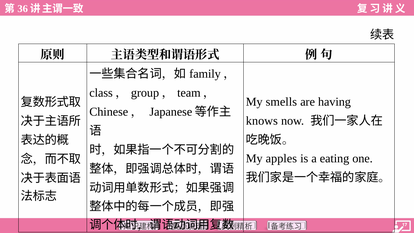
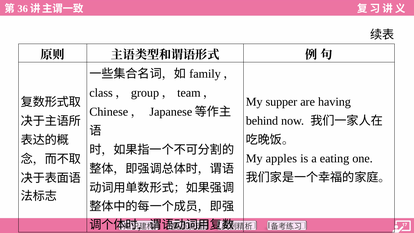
smells: smells -> supper
knows: knows -> behind
